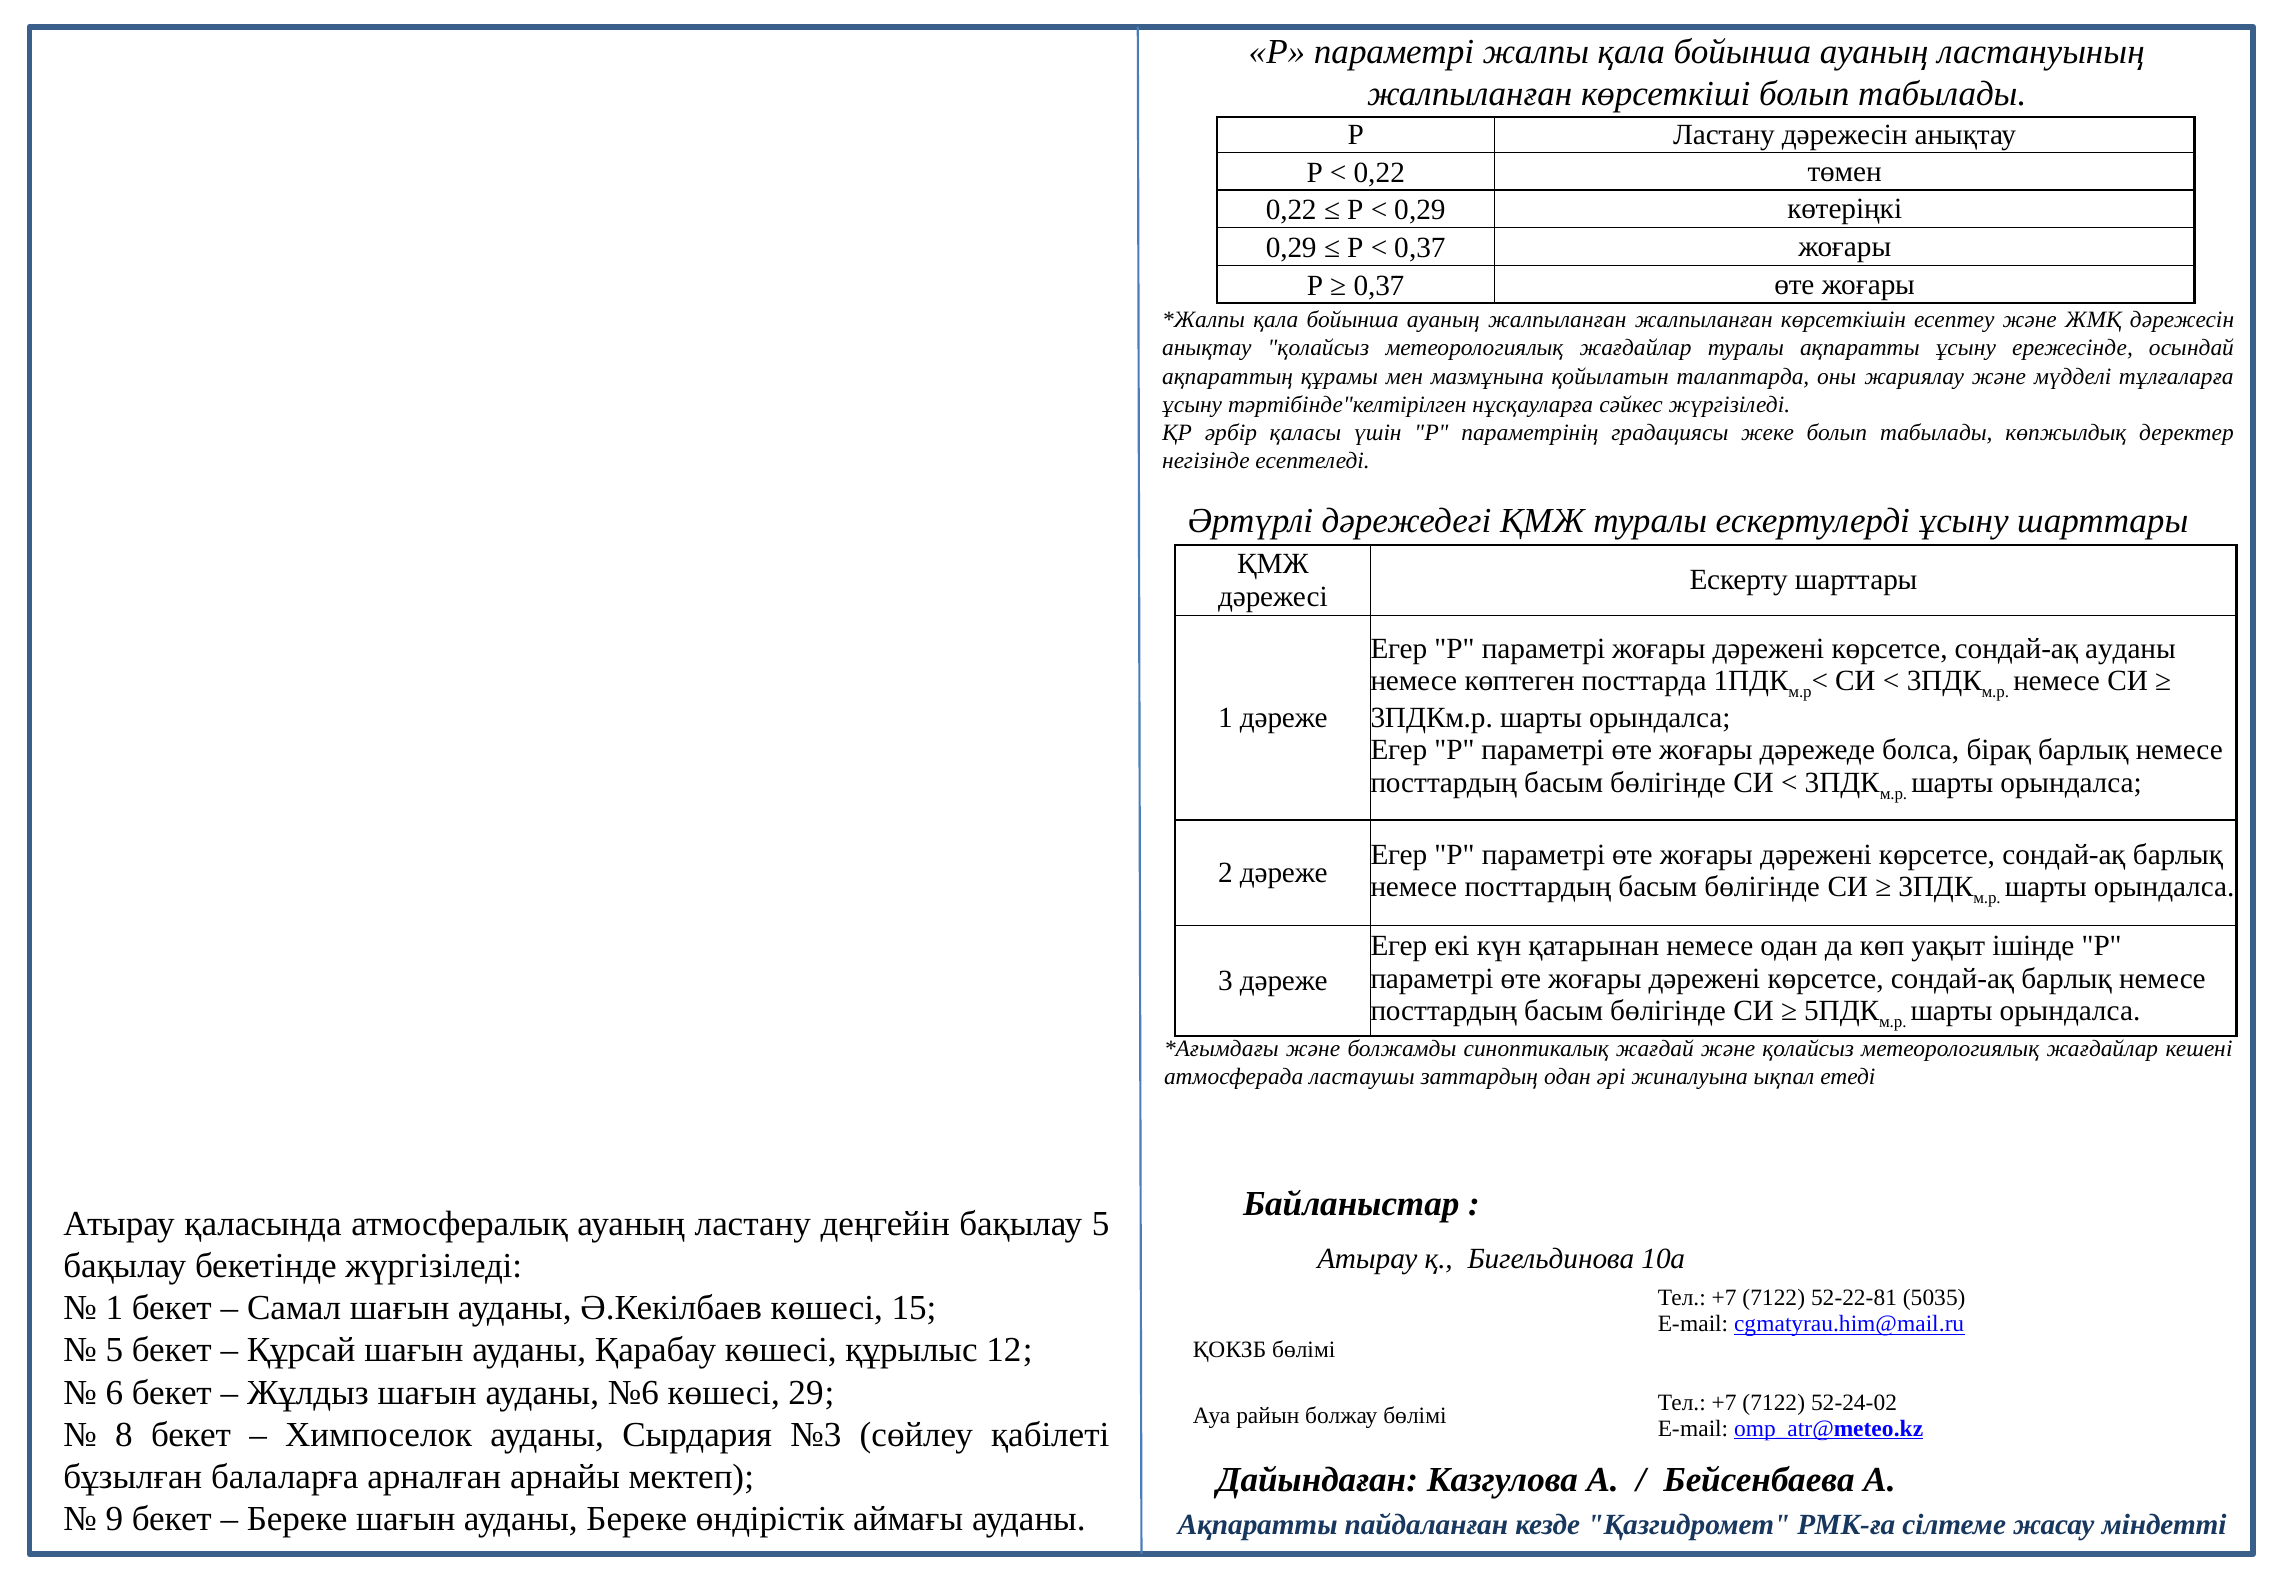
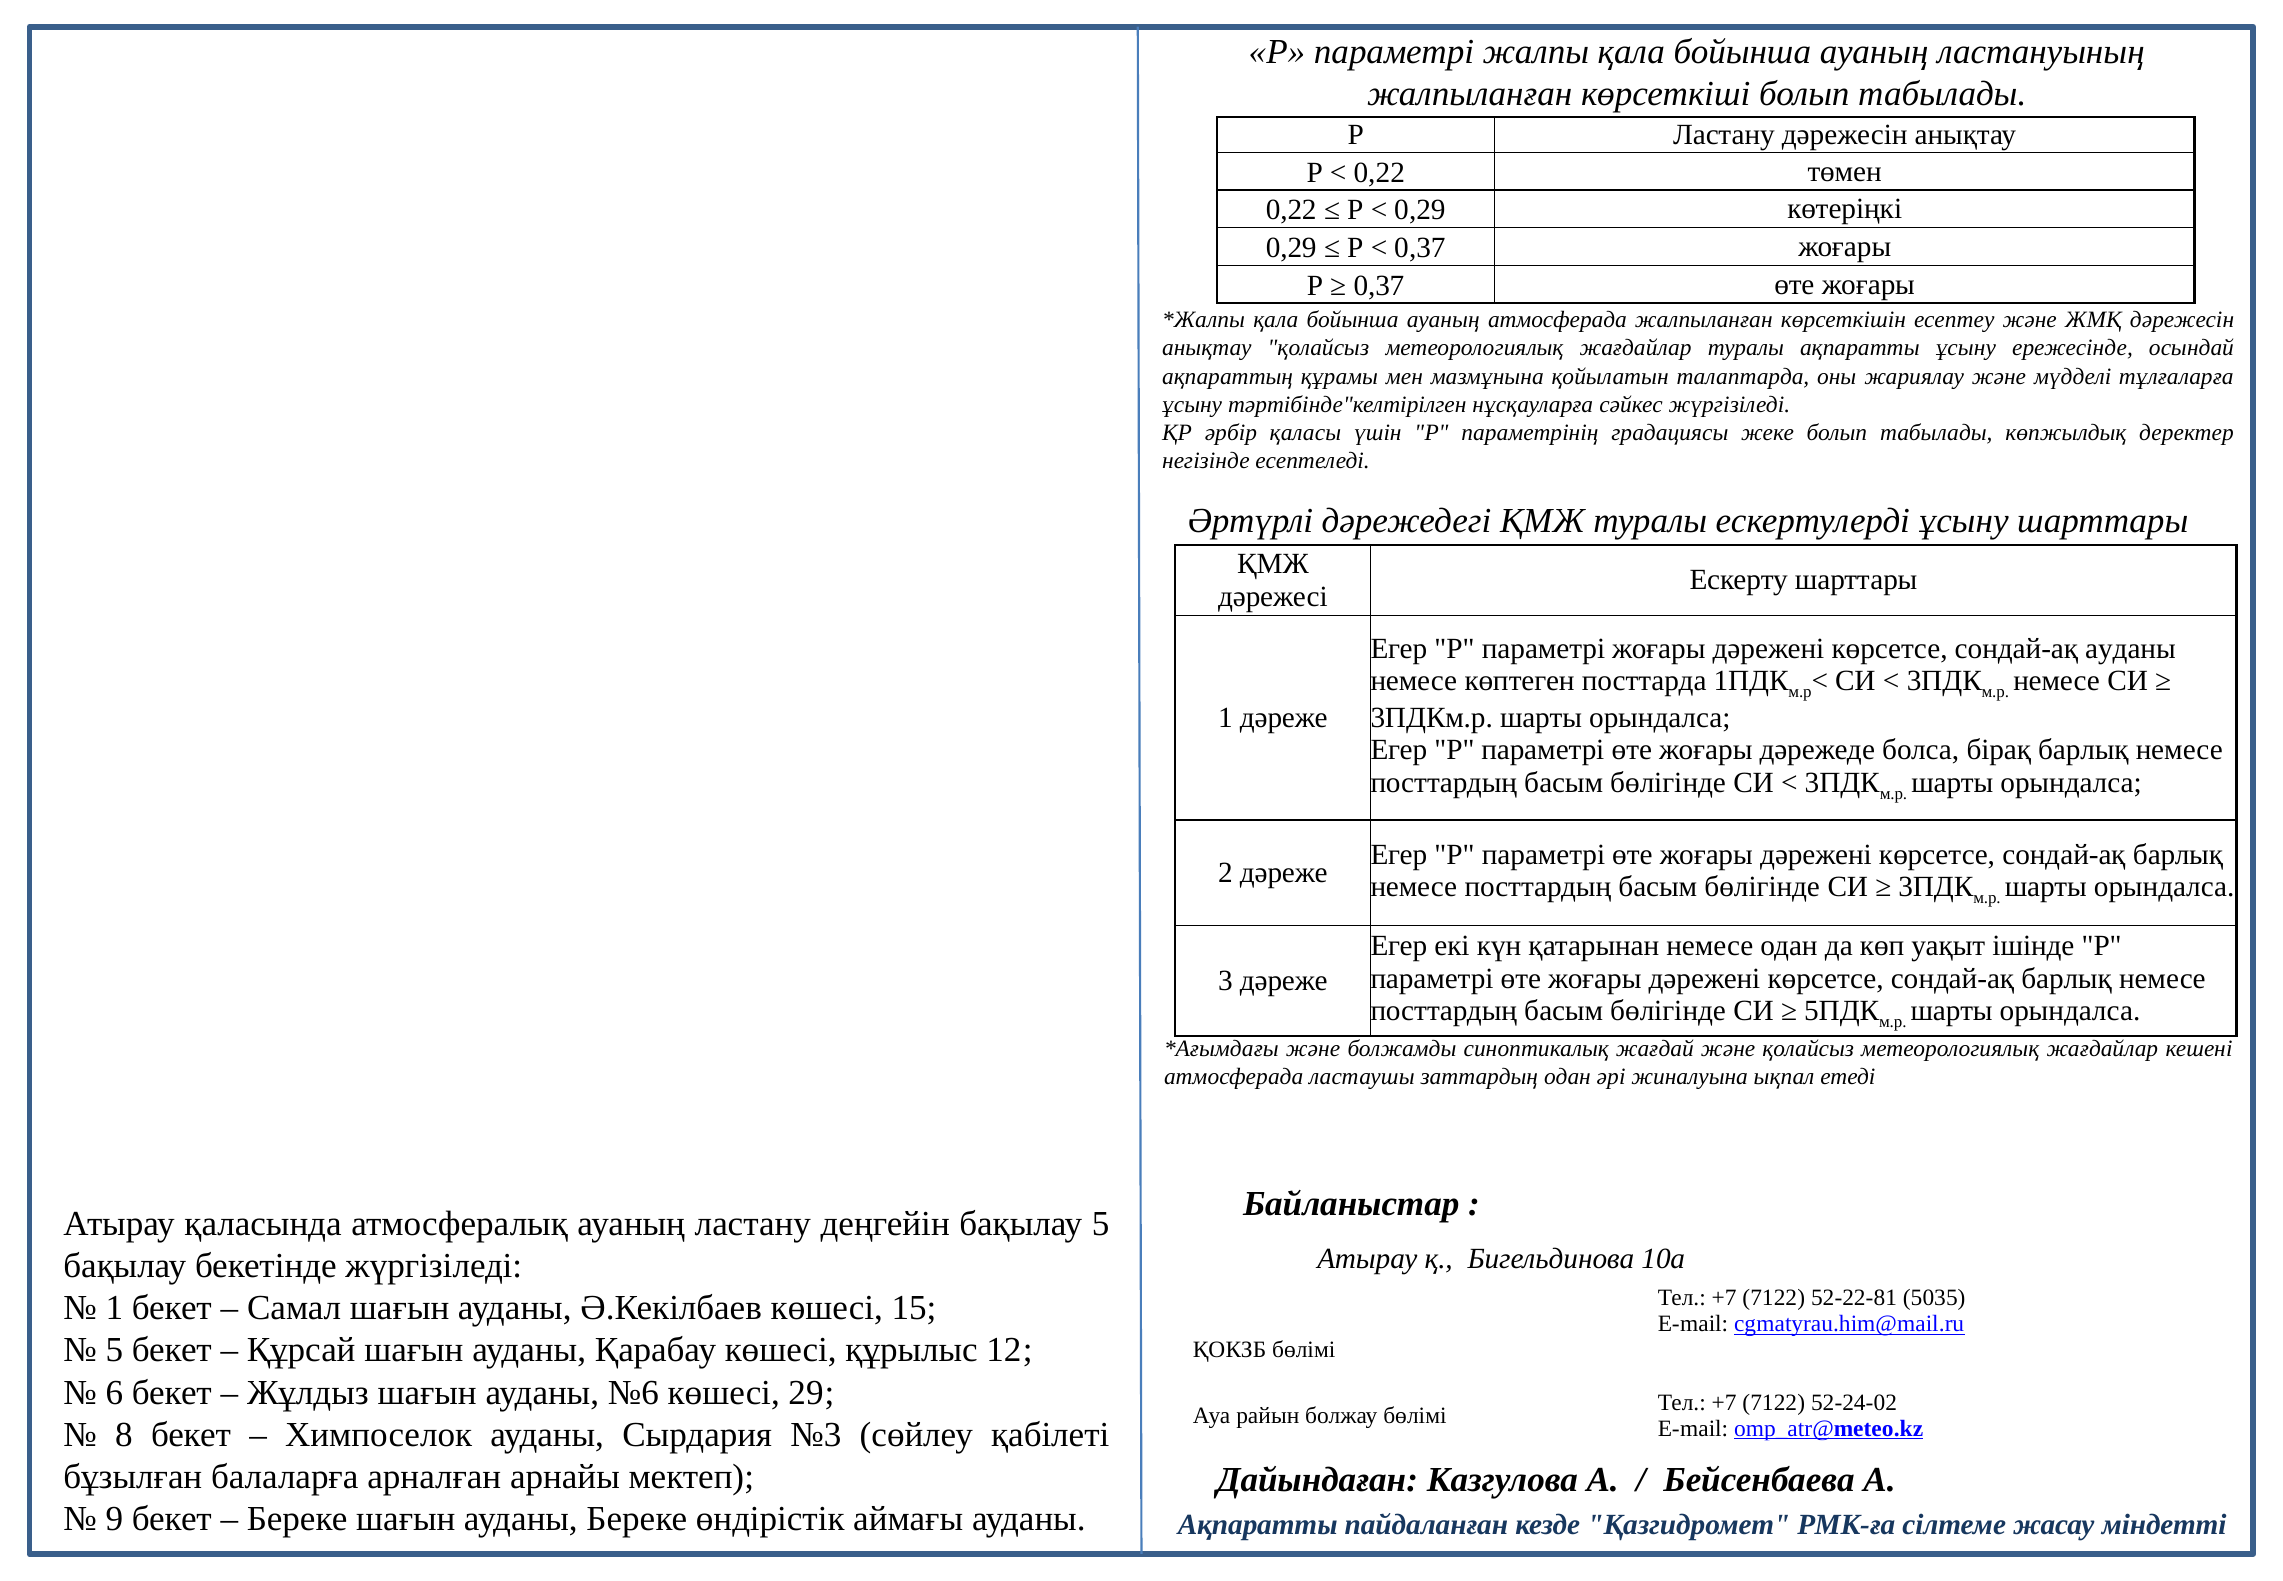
ауаның жалпыланған: жалпыланған -> атмосферада
